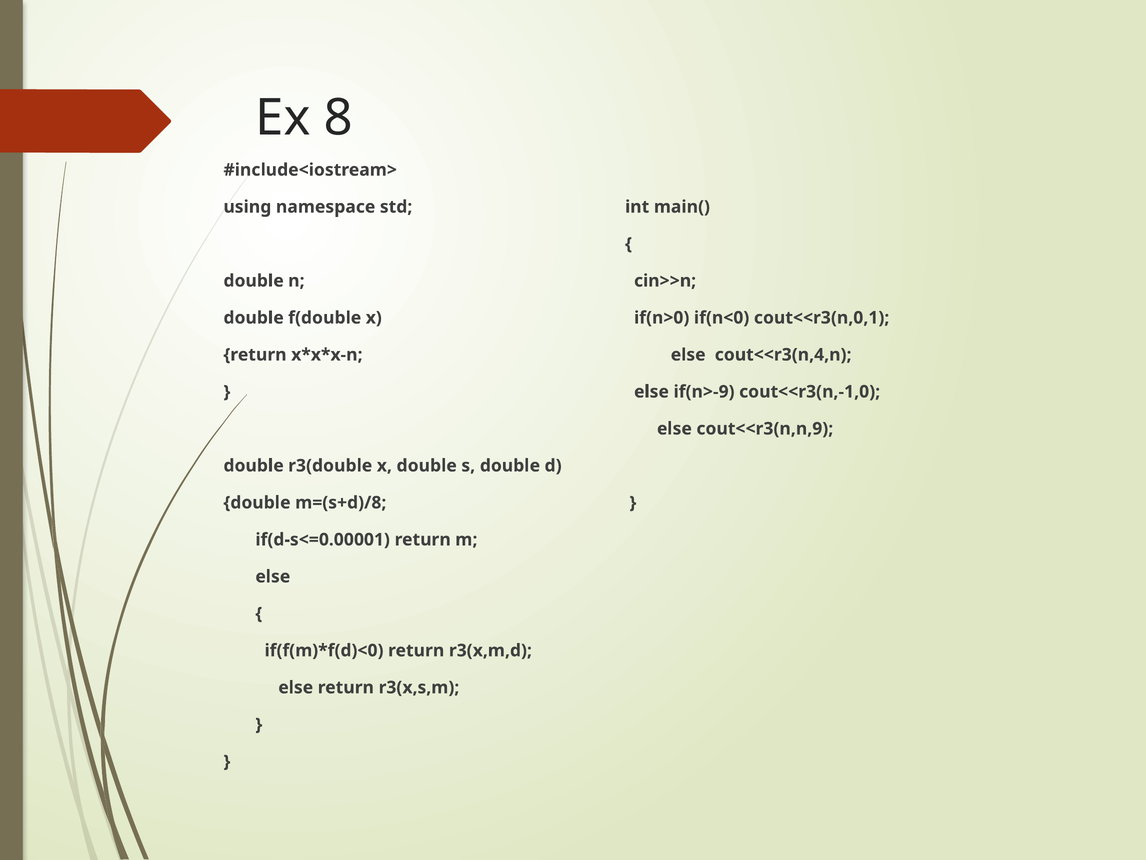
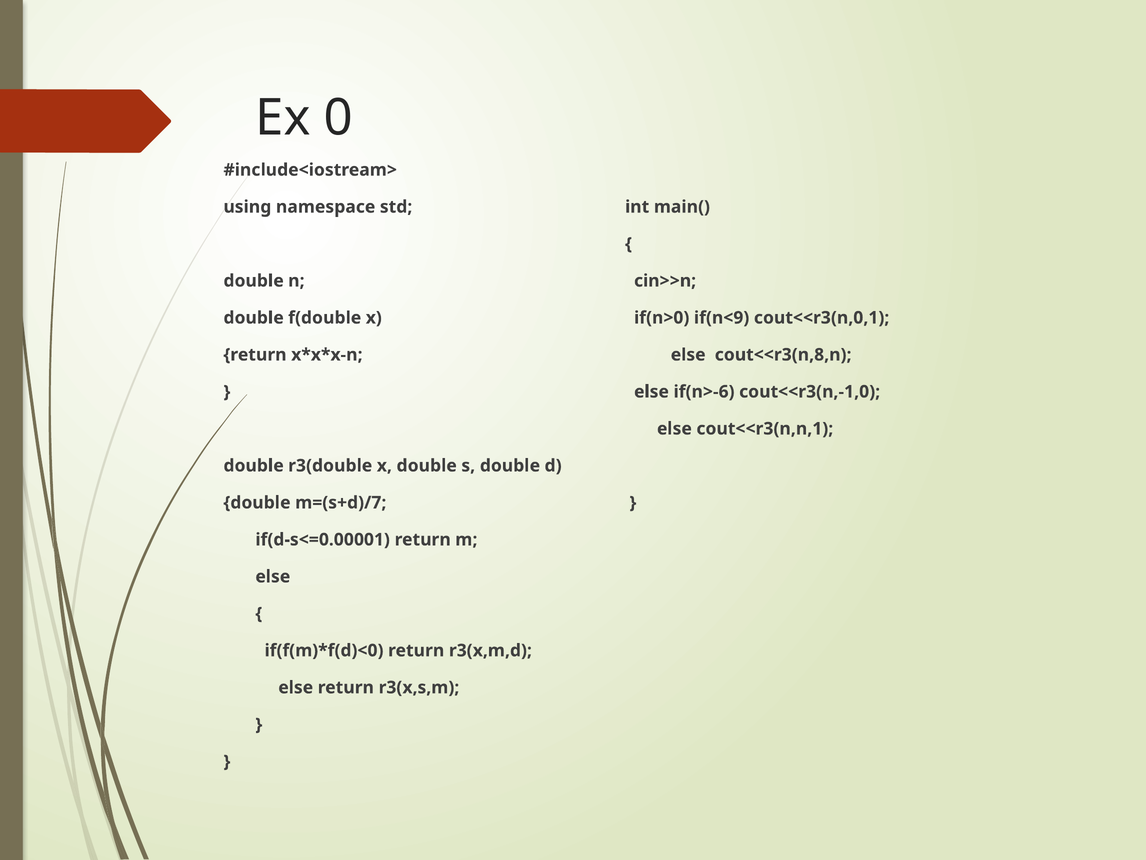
8: 8 -> 0
if(n<0: if(n<0 -> if(n<9
cout<<r3(n,4,n: cout<<r3(n,4,n -> cout<<r3(n,8,n
if(n>-9: if(n>-9 -> if(n>-6
cout<<r3(n,n,9: cout<<r3(n,n,9 -> cout<<r3(n,n,1
m=(s+d)/8: m=(s+d)/8 -> m=(s+d)/7
